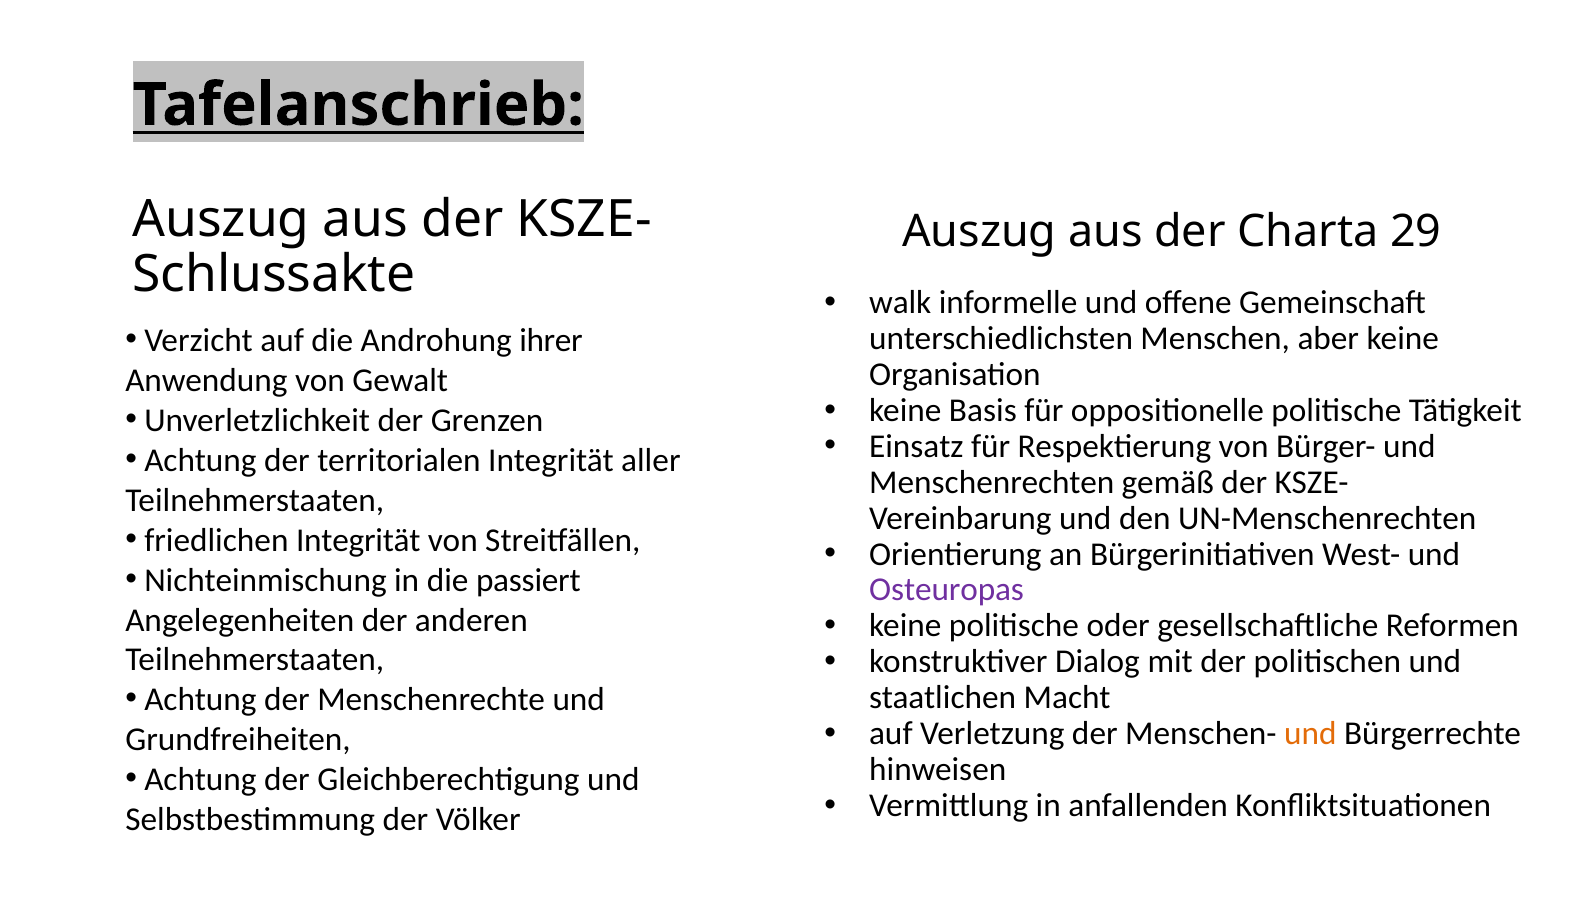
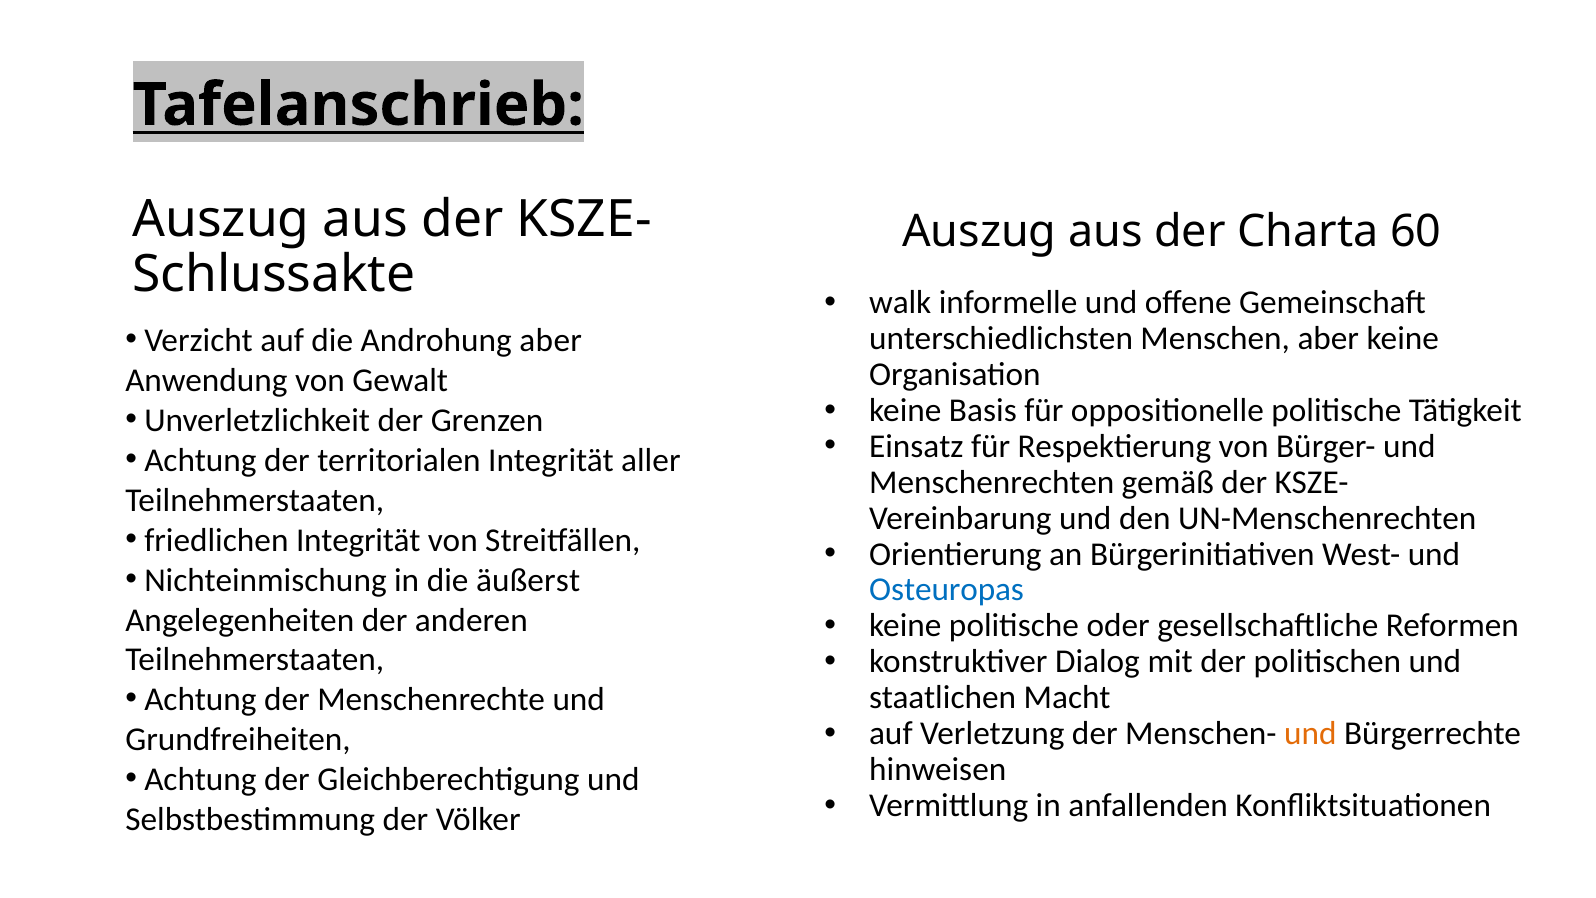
29: 29 -> 60
Androhung ihrer: ihrer -> aber
passiert: passiert -> äußerst
Osteuropas colour: purple -> blue
